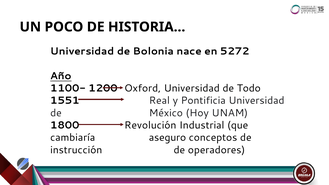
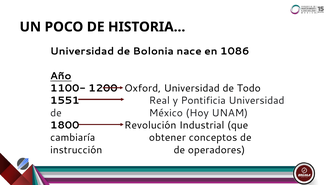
5272: 5272 -> 1086
aseguro: aseguro -> obtener
